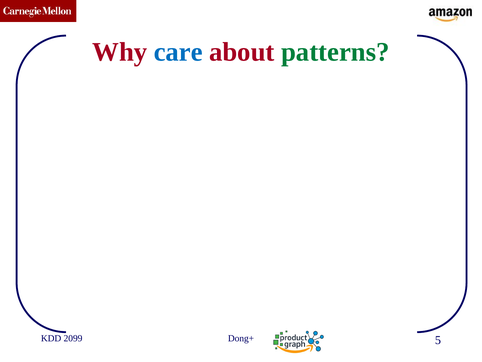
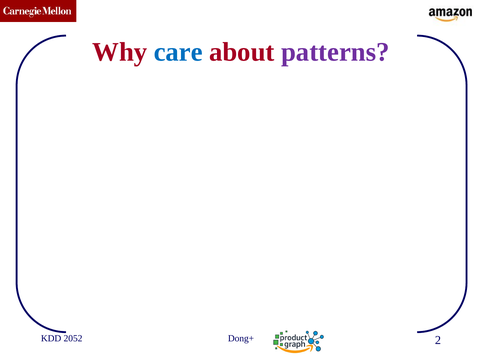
patterns colour: green -> purple
2099: 2099 -> 2052
5: 5 -> 2
